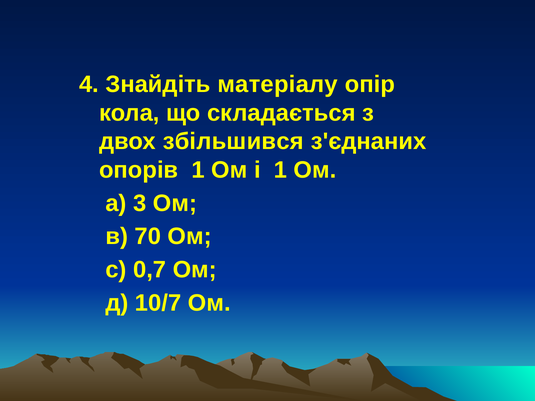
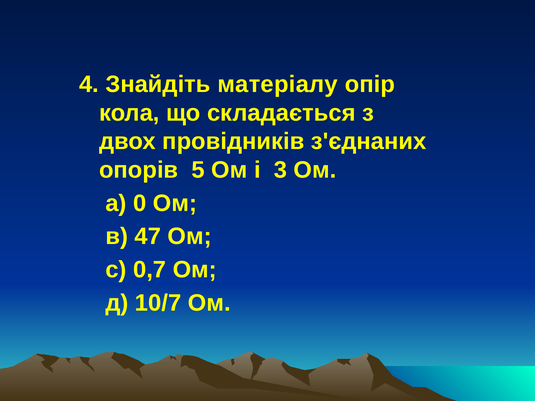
збільшився: збільшився -> провідників
опорів 1: 1 -> 5
і 1: 1 -> 3
3: 3 -> 0
70: 70 -> 47
